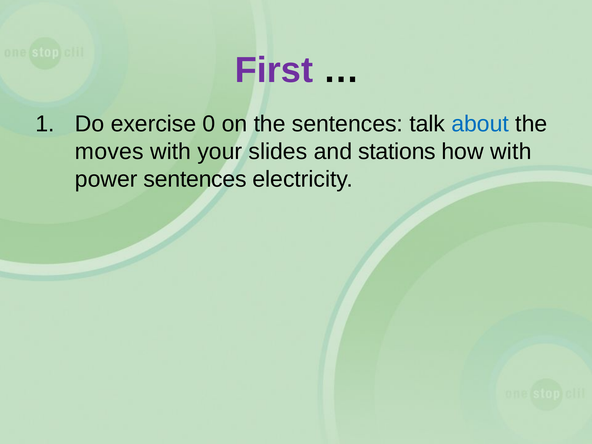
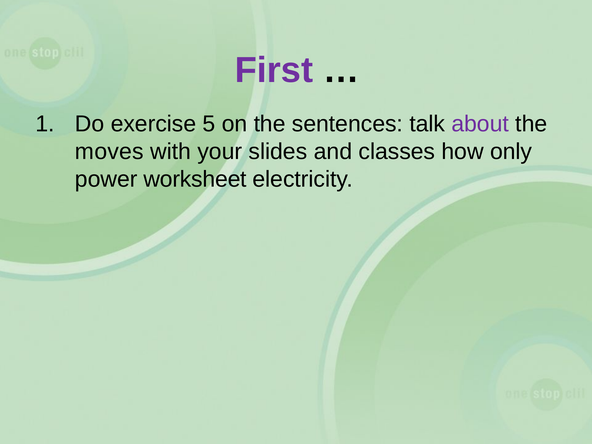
0: 0 -> 5
about colour: blue -> purple
stations: stations -> classes
how with: with -> only
power sentences: sentences -> worksheet
